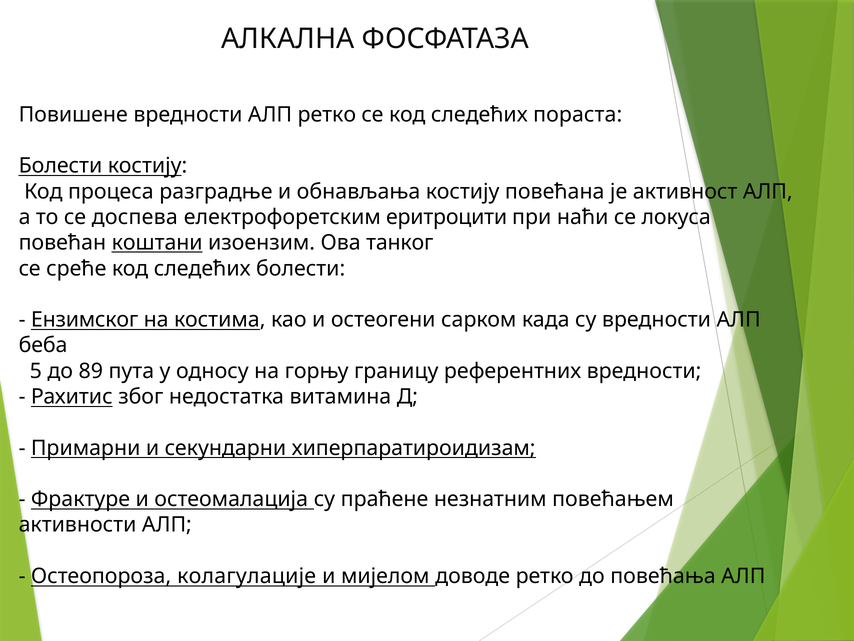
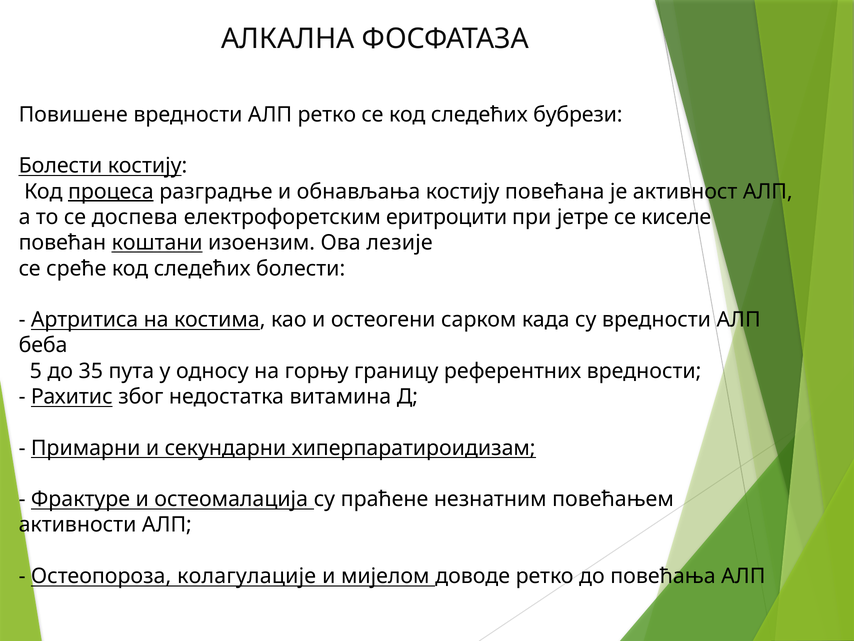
пораста: пораста -> бубрези
процеса underline: none -> present
наћи: наћи -> јетре
локуса: локуса -> киселе
танког: танког -> лезије
Ензимског: Ензимског -> Артритиса
89: 89 -> 35
